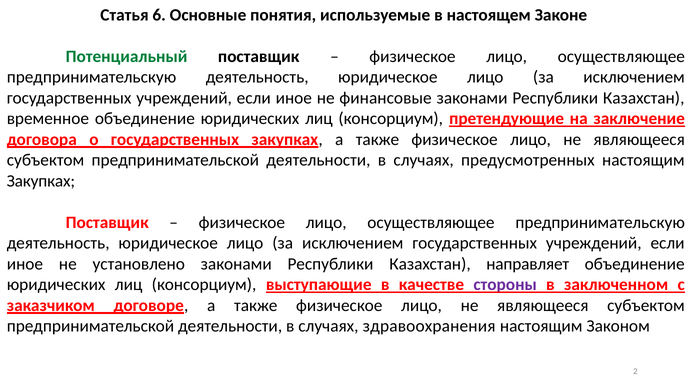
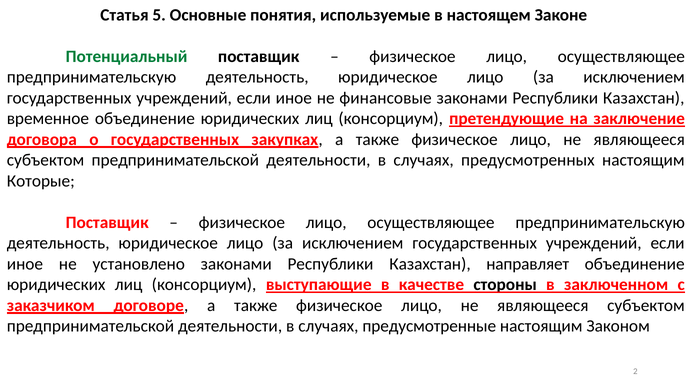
6: 6 -> 5
Закупках at (41, 181): Закупках -> Которые
стороны colour: purple -> black
здравоохранения: здравоохранения -> предусмотренные
